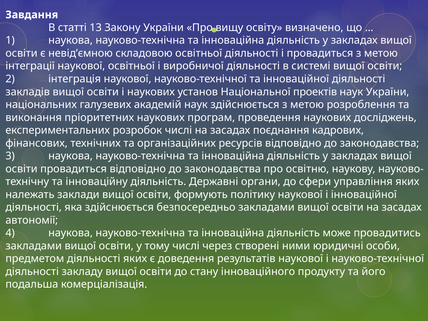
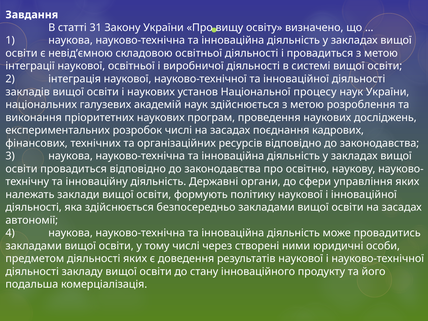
13: 13 -> 31
проектів: проектів -> процесу
